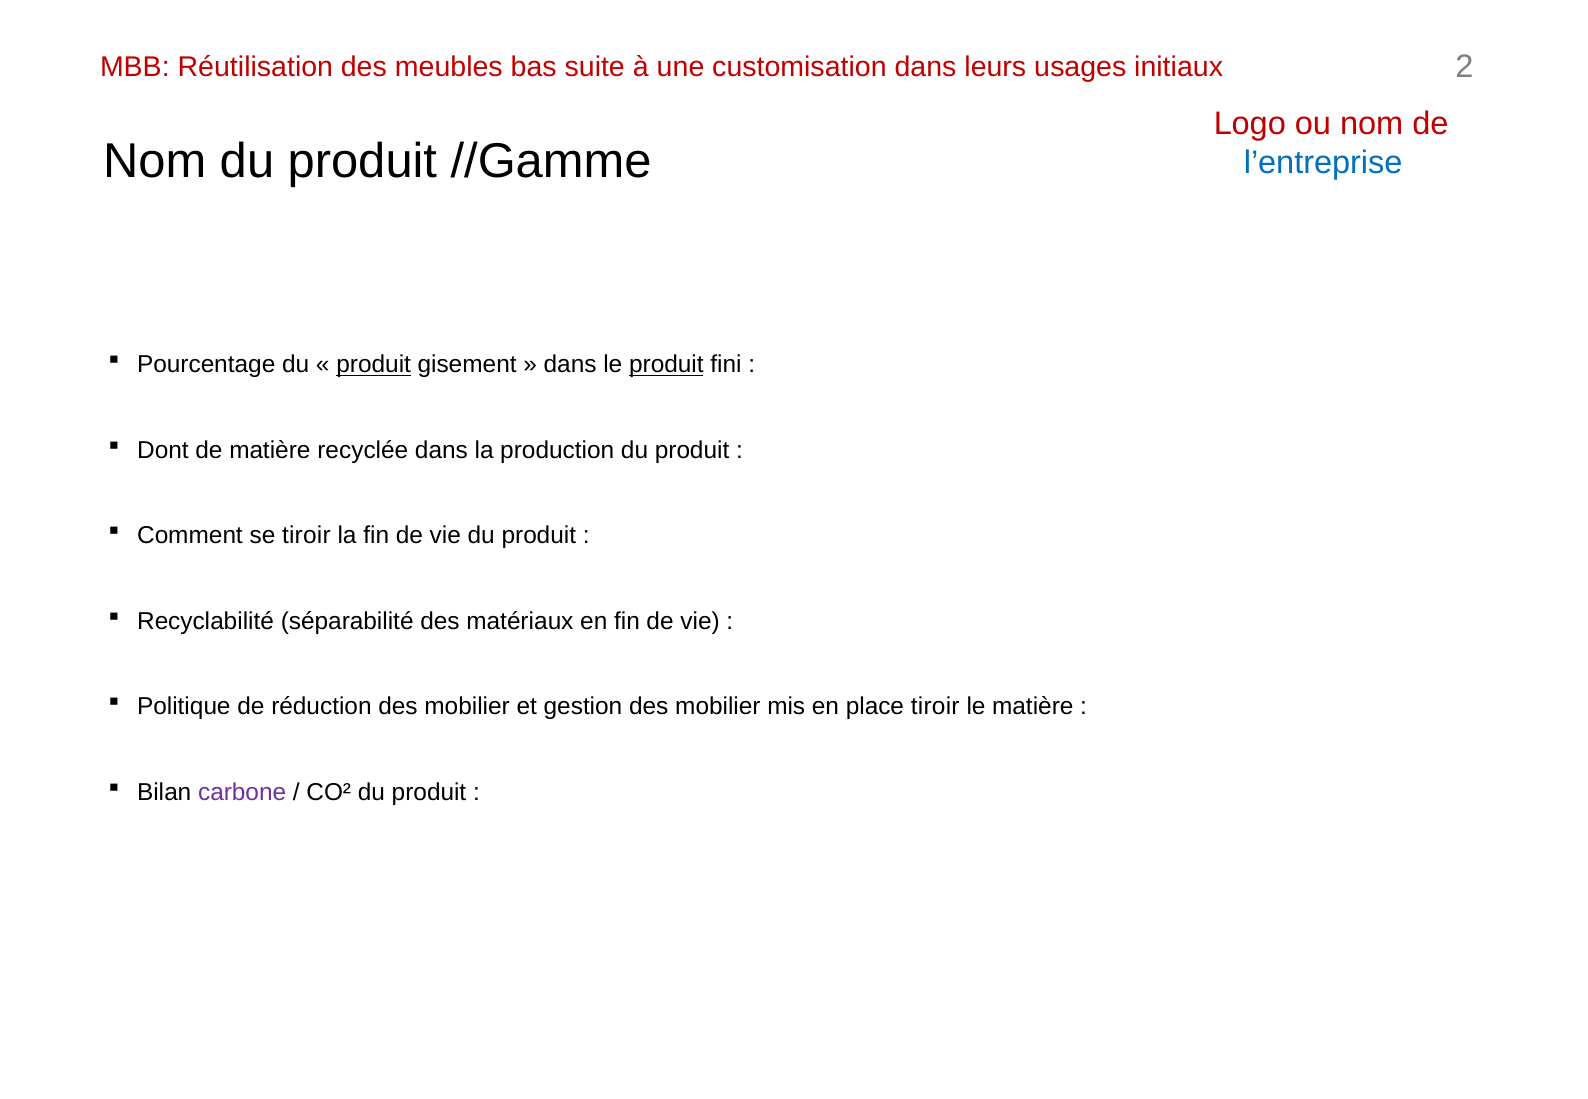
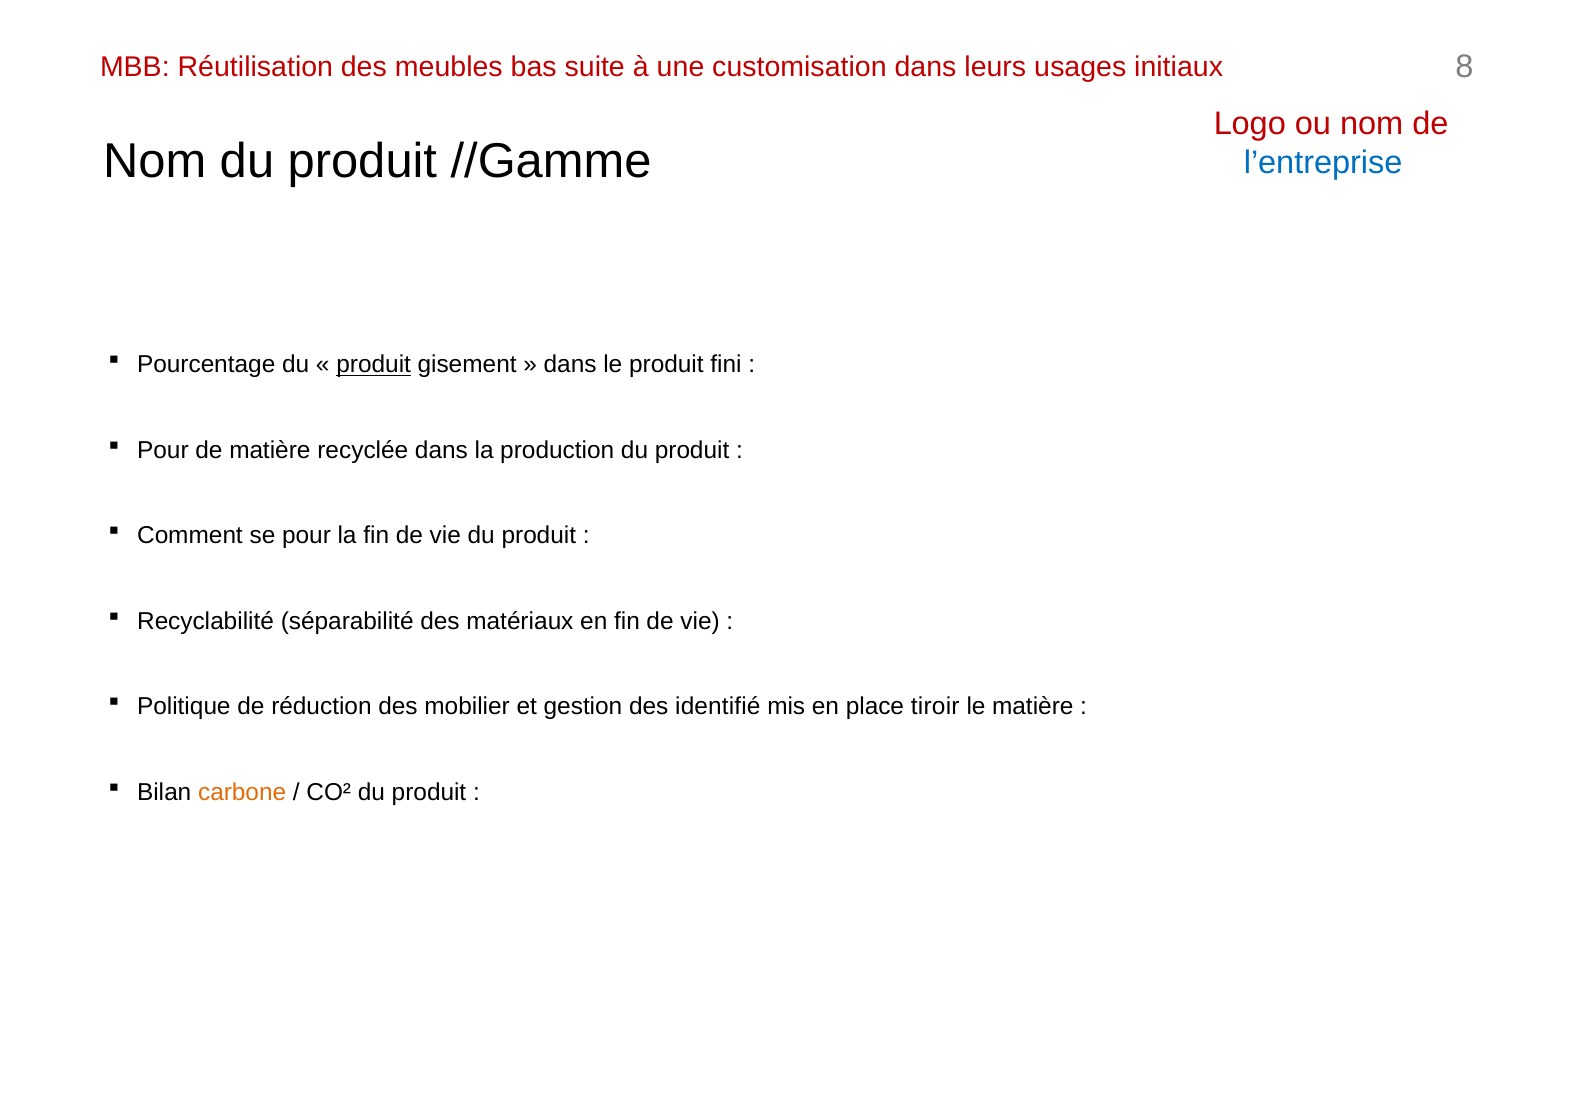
2: 2 -> 8
produit at (666, 365) underline: present -> none
Dont at (163, 450): Dont -> Pour
se tiroir: tiroir -> pour
gestion des mobilier: mobilier -> identifié
carbone colour: purple -> orange
